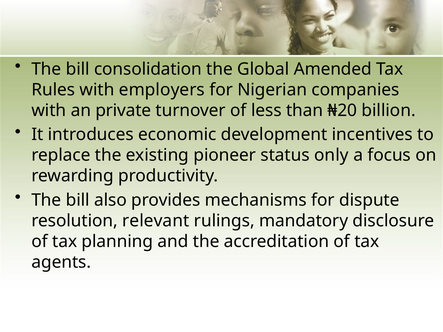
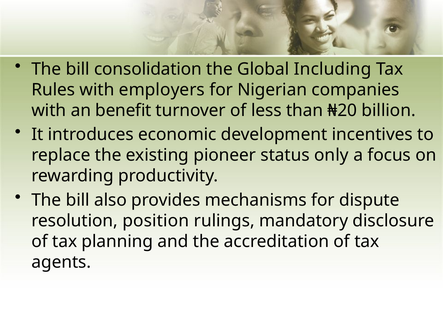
Amended: Amended -> Including
private: private -> benefit
relevant: relevant -> position
